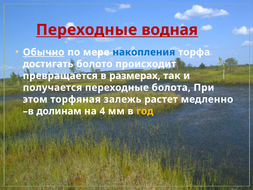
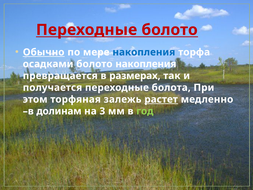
Переходные водная: водная -> болото
достигать: достигать -> осадками
болото происходит: происходит -> накопления
растет underline: none -> present
4: 4 -> 3
год colour: yellow -> light green
